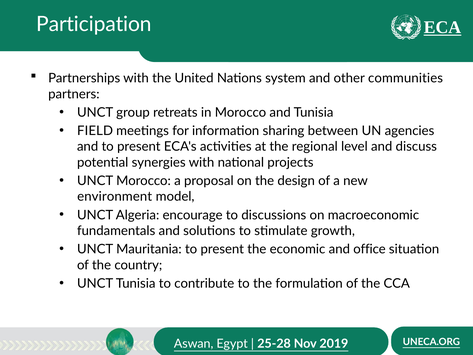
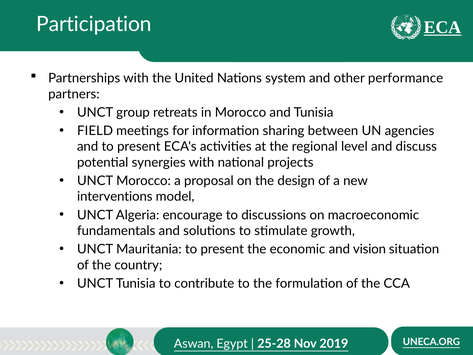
communities: communities -> performance
environment: environment -> interventions
office: office -> vision
